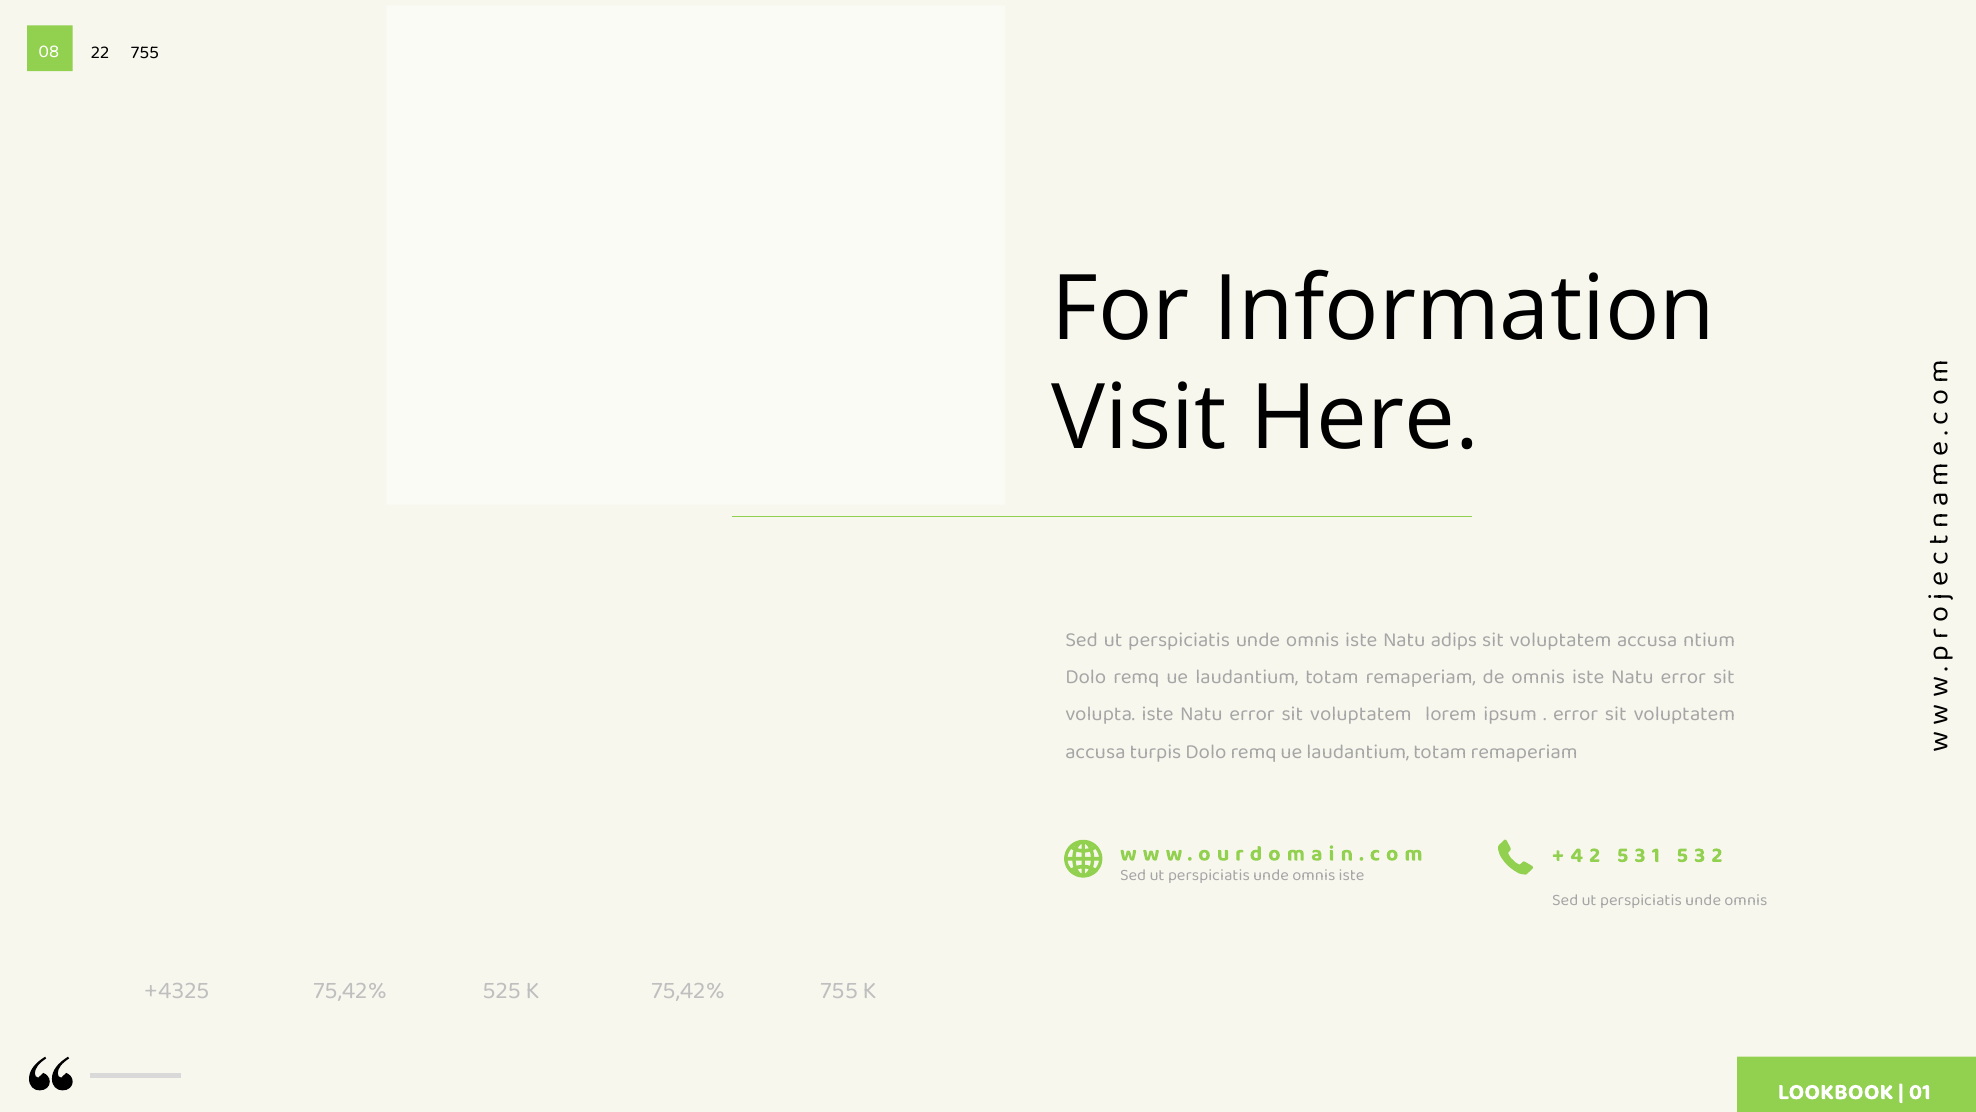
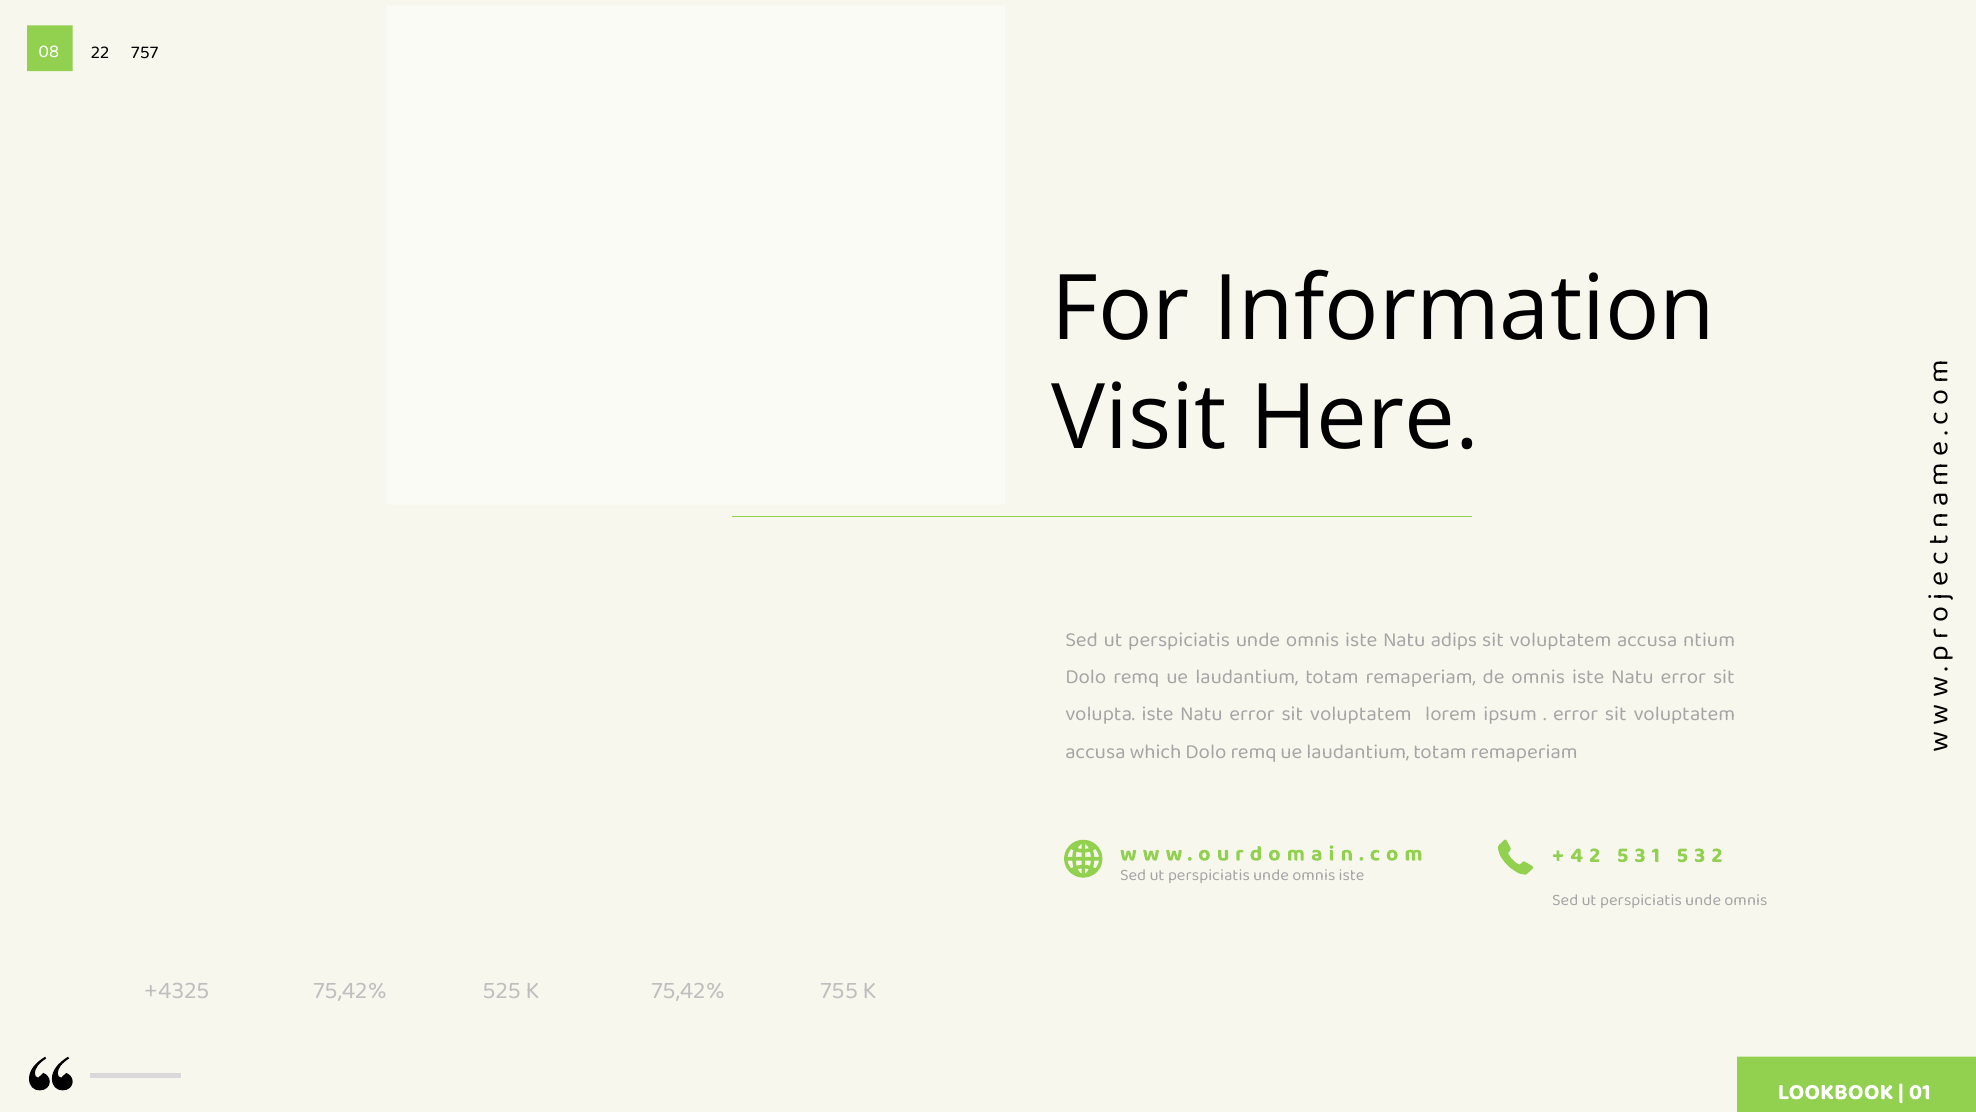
22 755: 755 -> 757
turpis: turpis -> which
